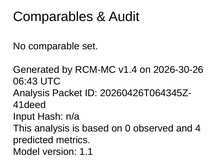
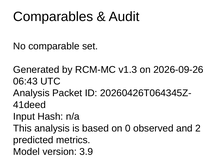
v1.4: v1.4 -> v1.3
2026-30-26: 2026-30-26 -> 2026-09-26
4: 4 -> 2
1.1: 1.1 -> 3.9
